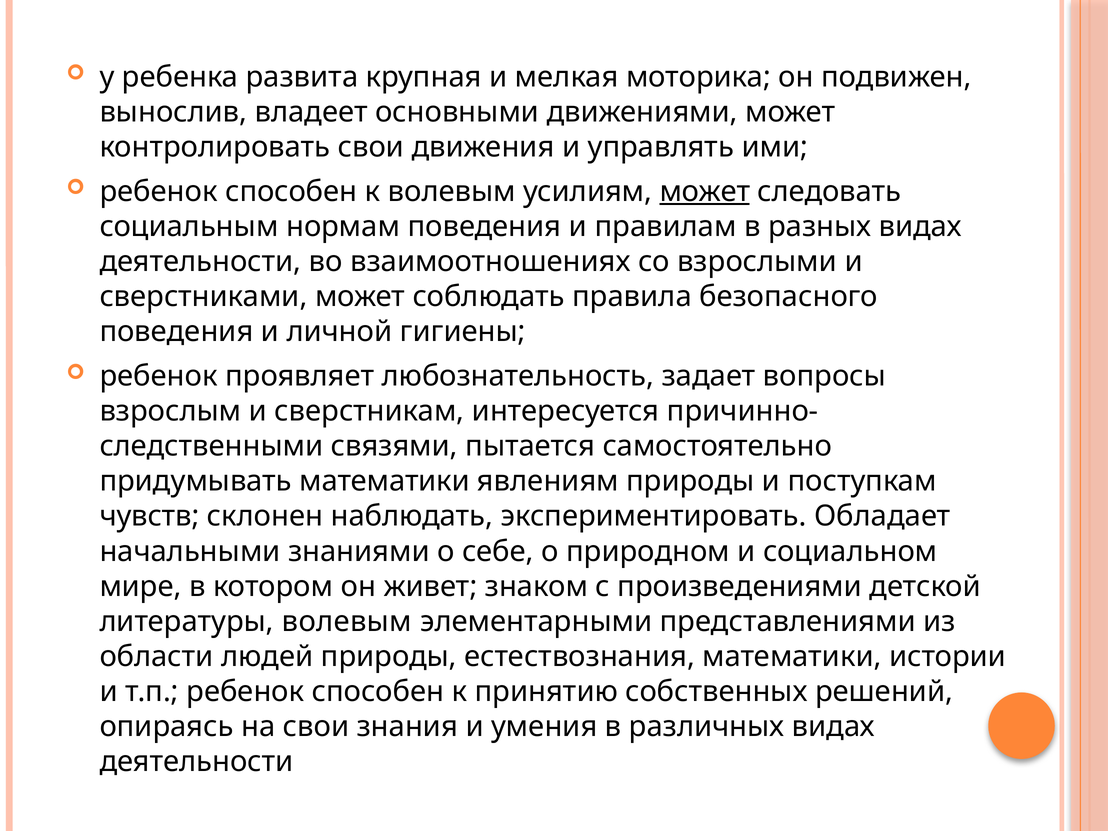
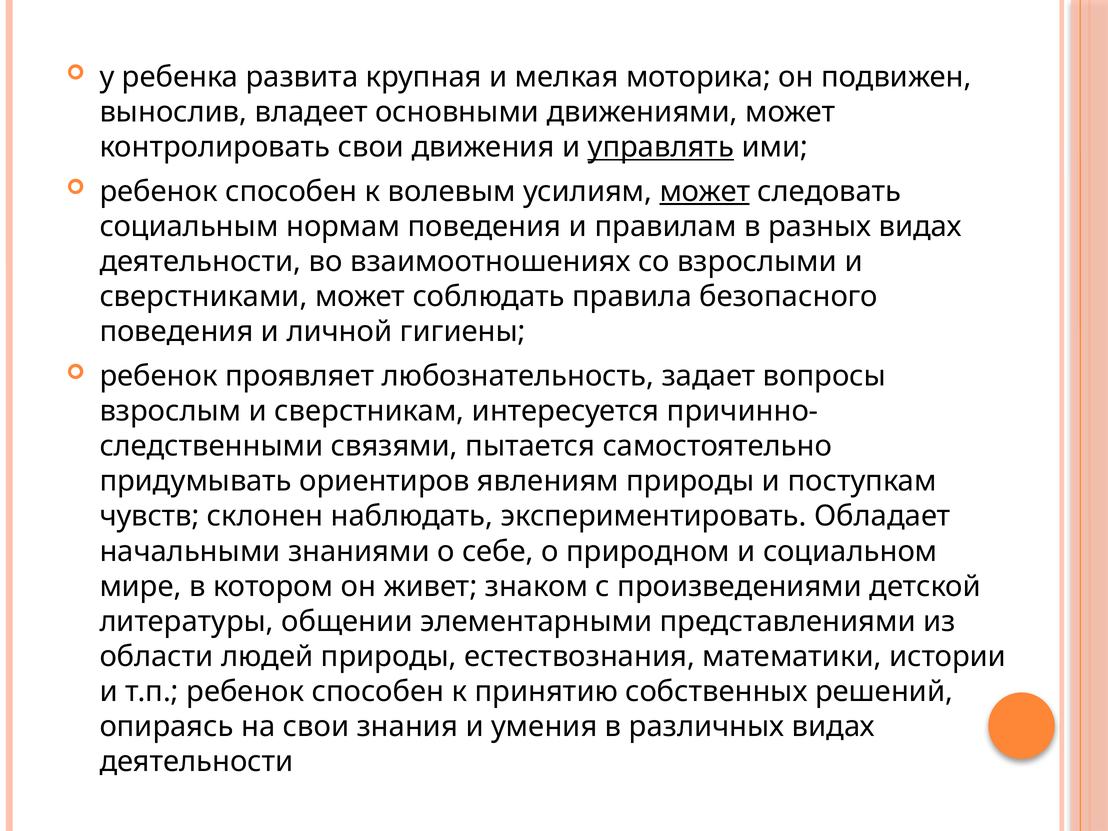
управлять underline: none -> present
придумывать математики: математики -> ориентиров
литературы волевым: волевым -> общении
